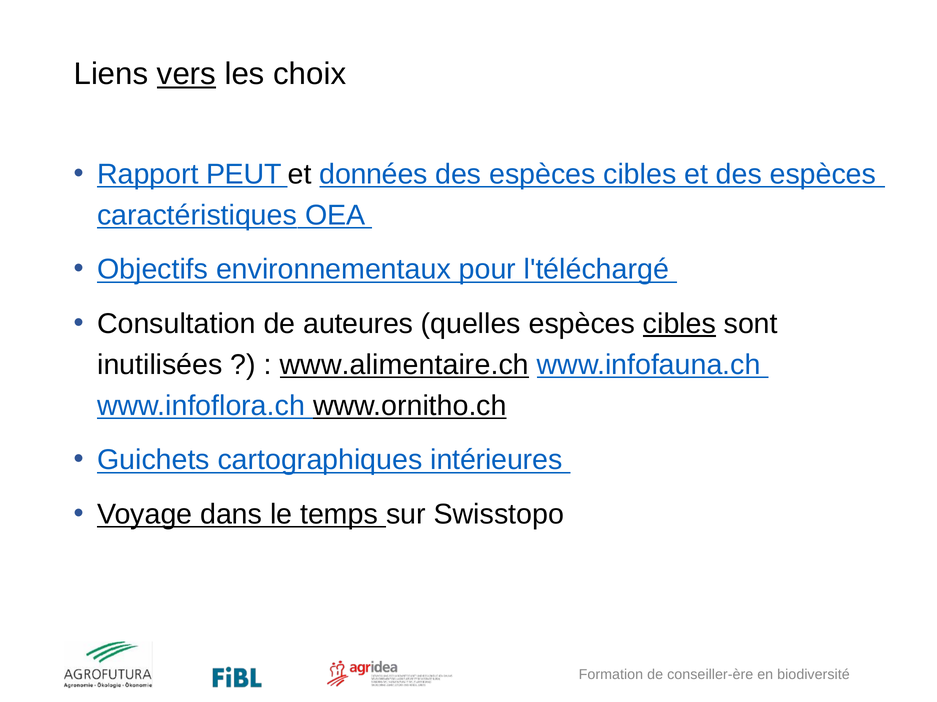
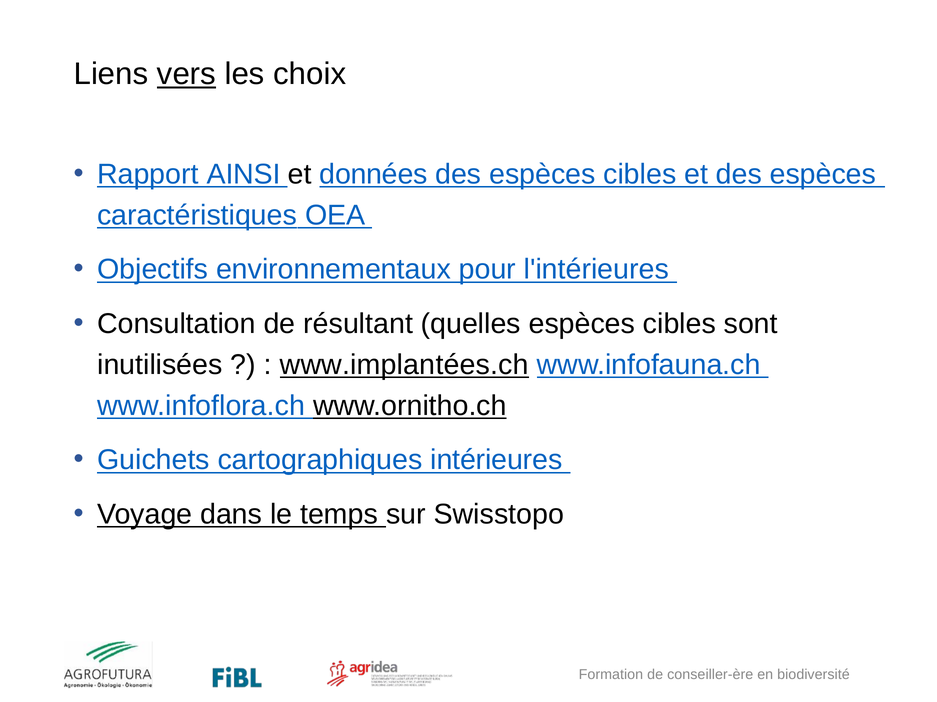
PEUT: PEUT -> AINSI
l'téléchargé: l'téléchargé -> l'intérieures
auteures: auteures -> résultant
cibles at (679, 324) underline: present -> none
www.alimentaire.ch: www.alimentaire.ch -> www.implantées.ch
